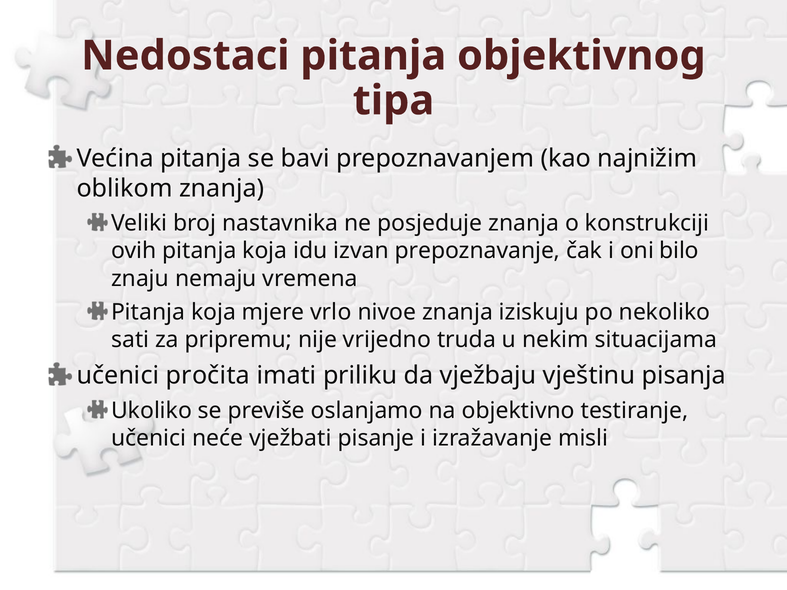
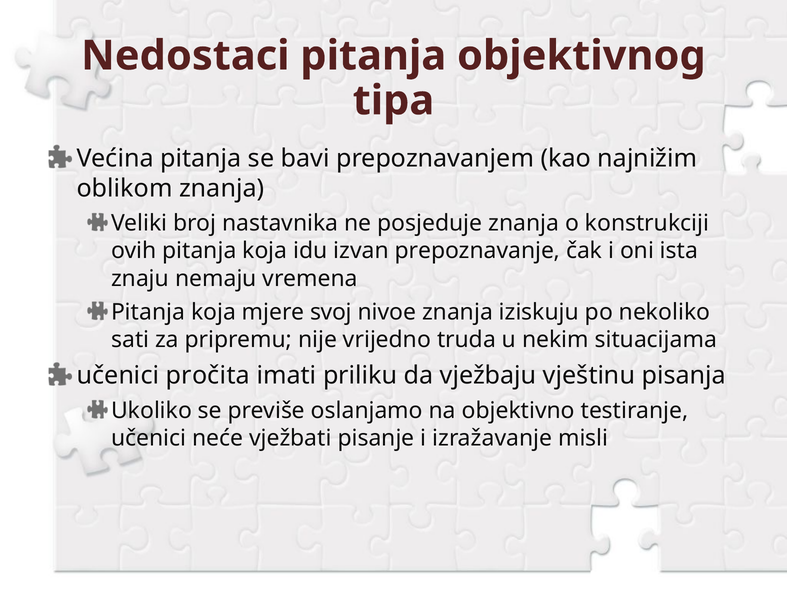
bilo: bilo -> ista
vrlo: vrlo -> svoj
